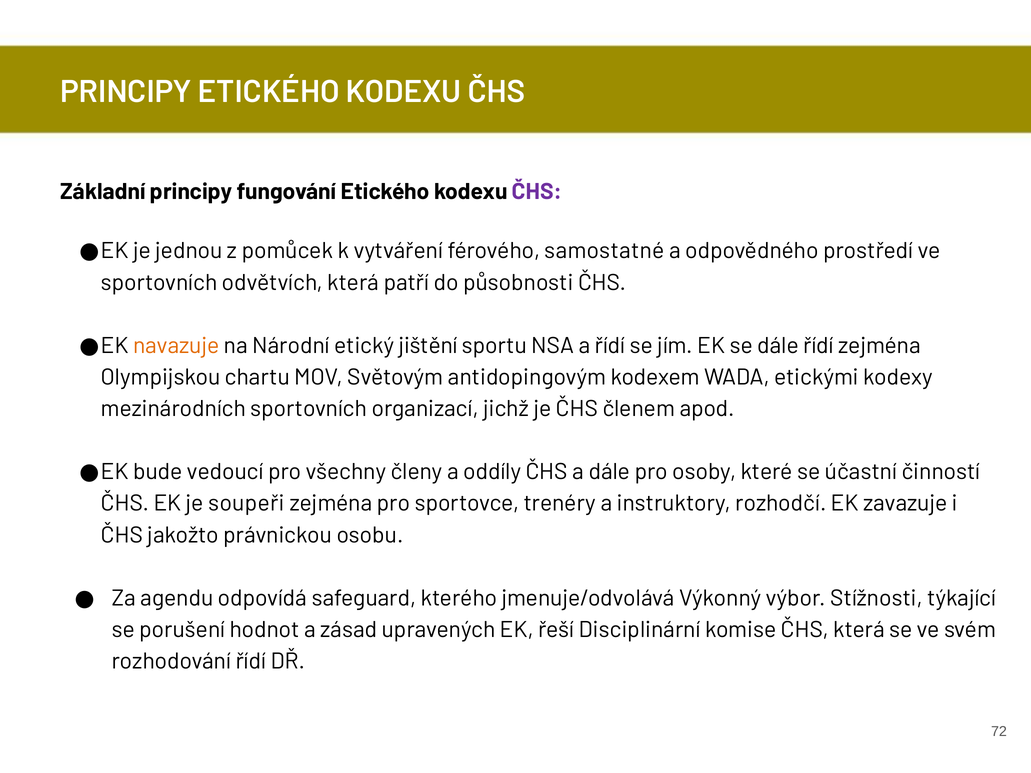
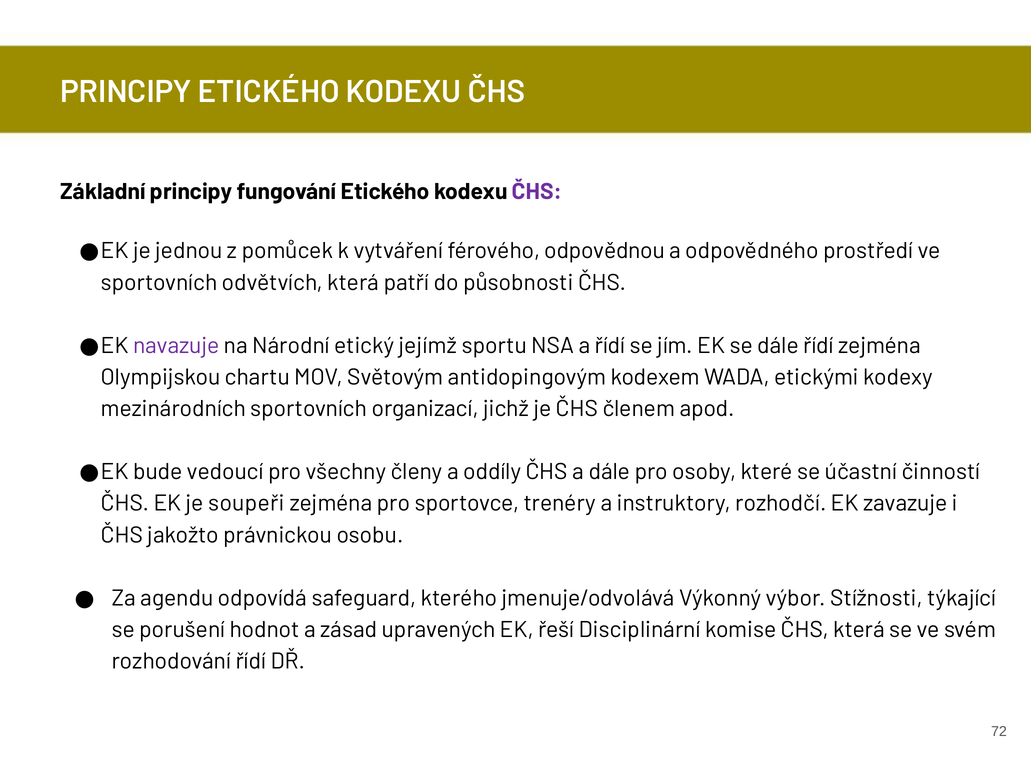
samostatné: samostatné -> odpovědnou
navazuje colour: orange -> purple
jištění: jištění -> jejímž
